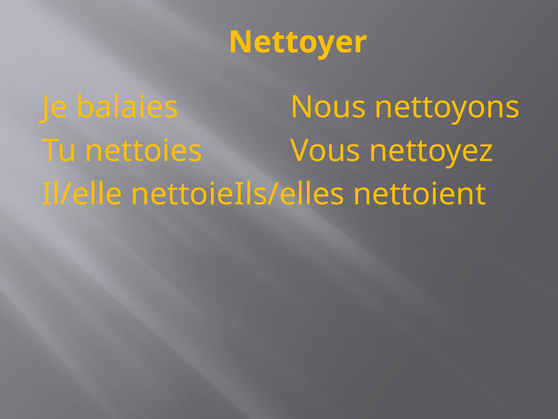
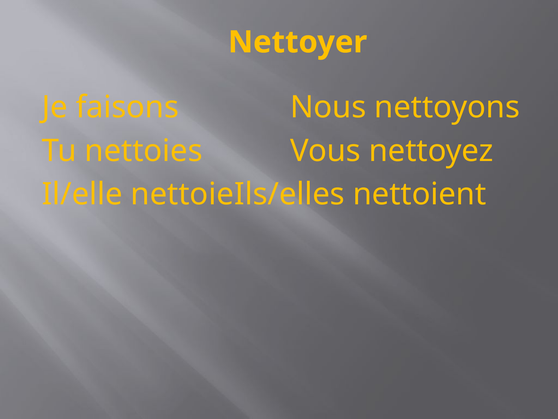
balaies: balaies -> faisons
